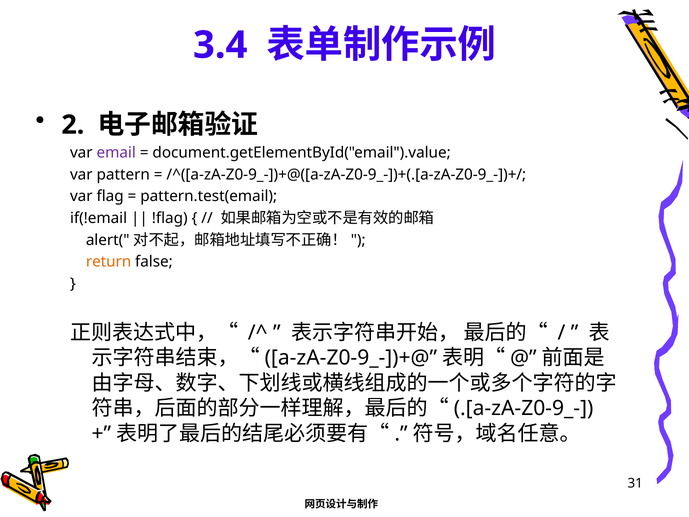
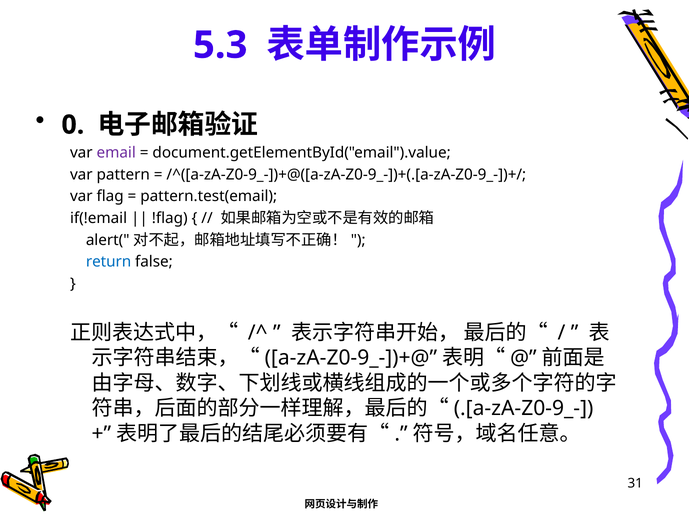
3.4: 3.4 -> 5.3
2: 2 -> 0
return colour: orange -> blue
